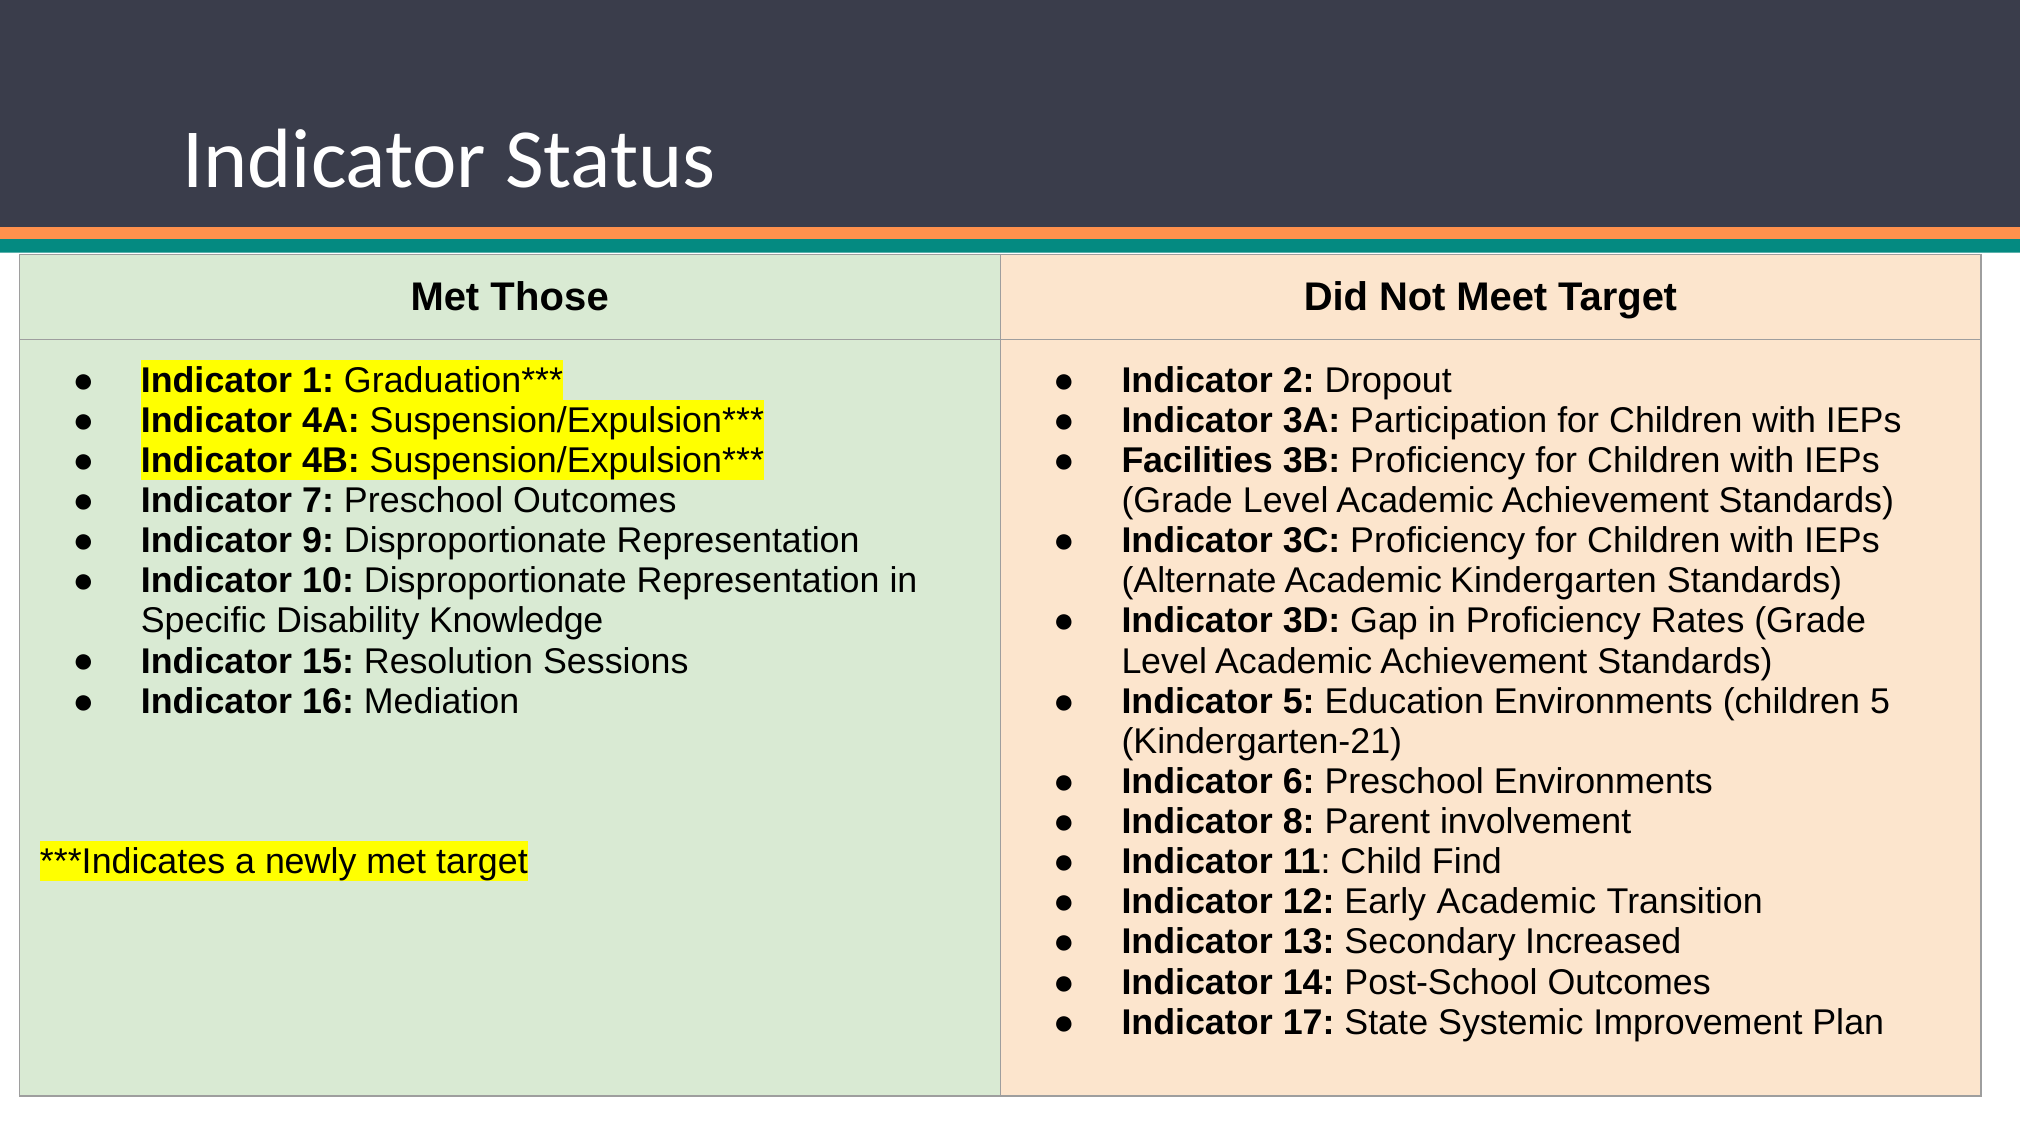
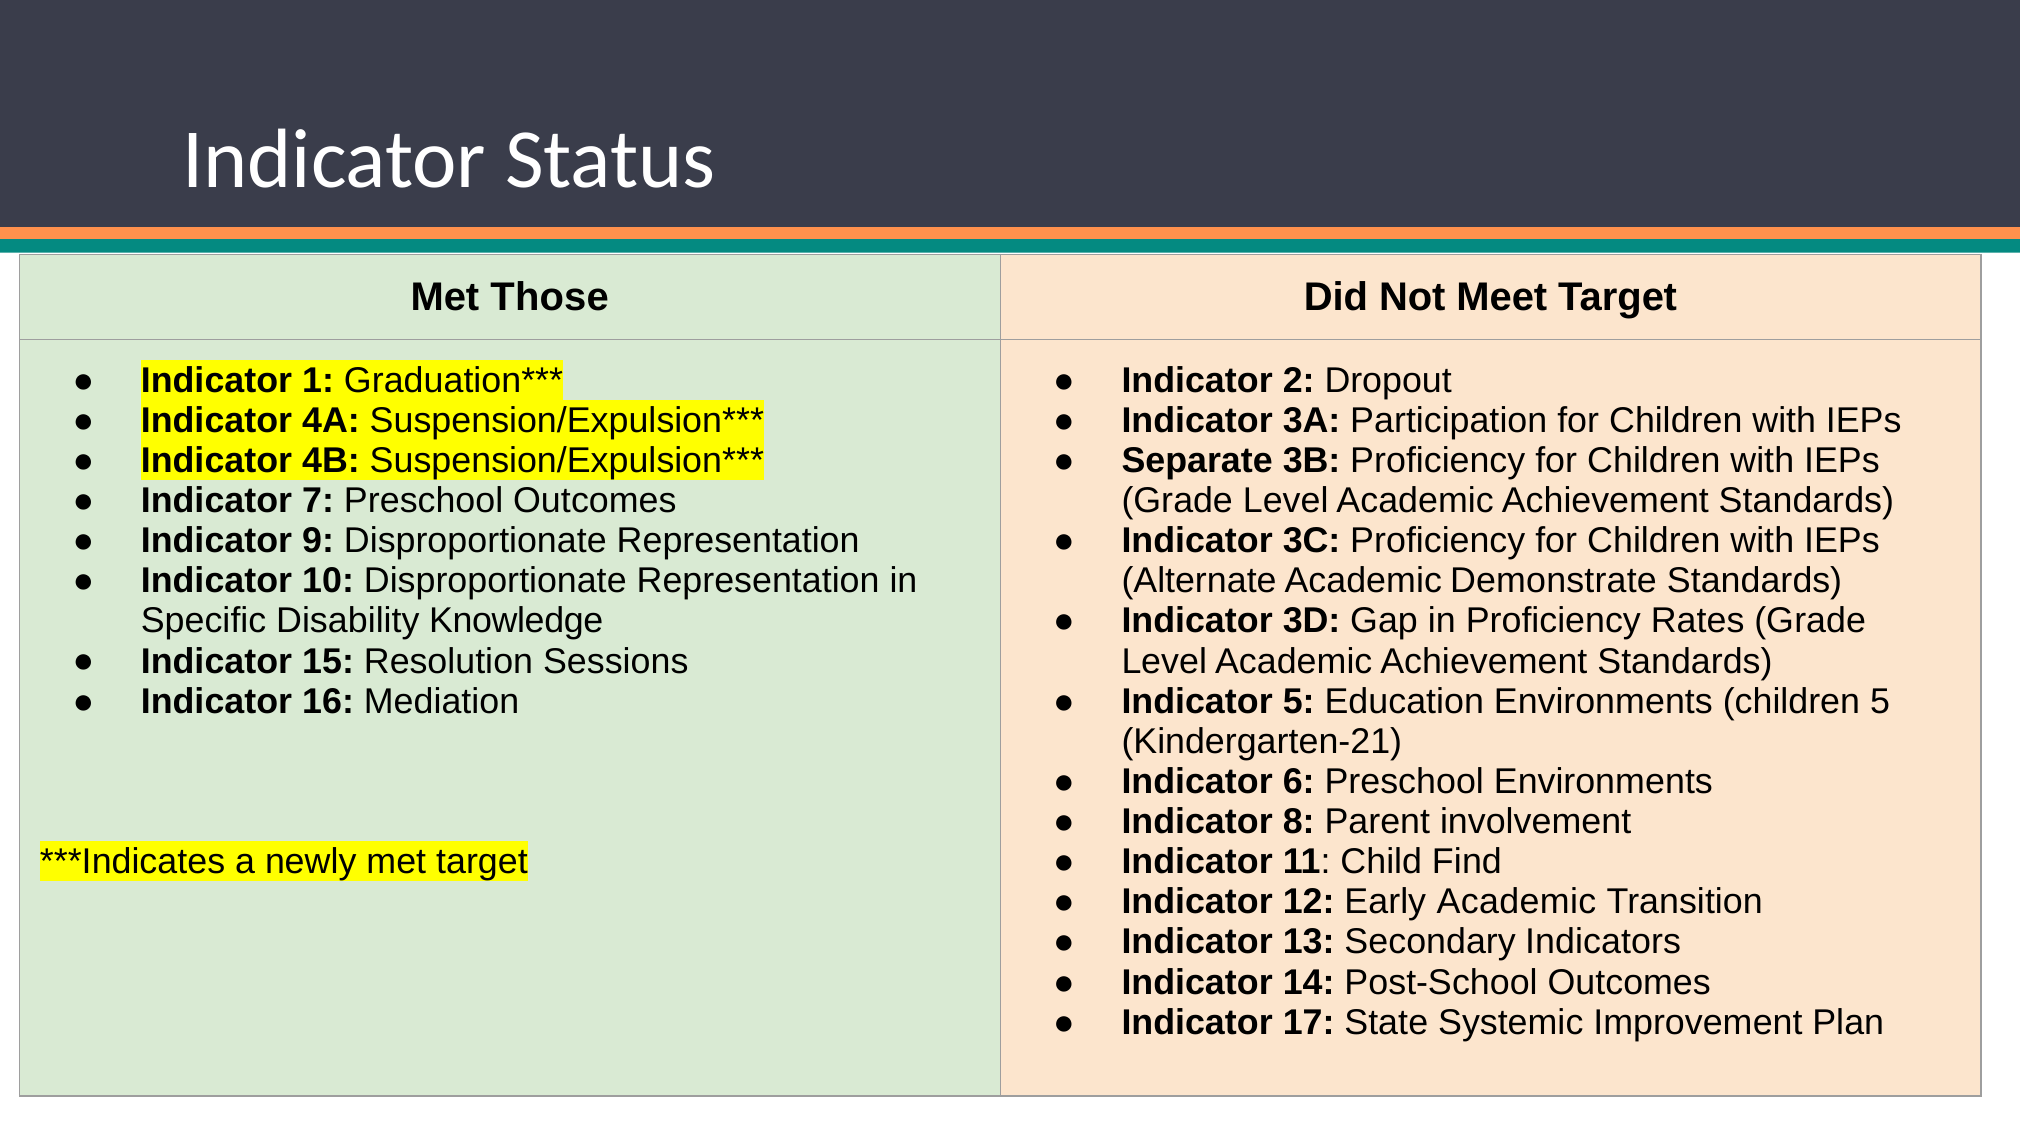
Facilities: Facilities -> Separate
Kindergarten: Kindergarten -> Demonstrate
Increased: Increased -> Indicators
